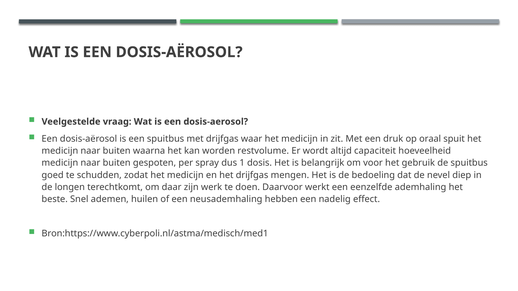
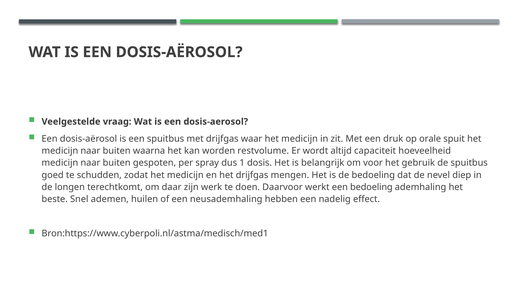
oraal: oraal -> orale
een eenzelfde: eenzelfde -> bedoeling
